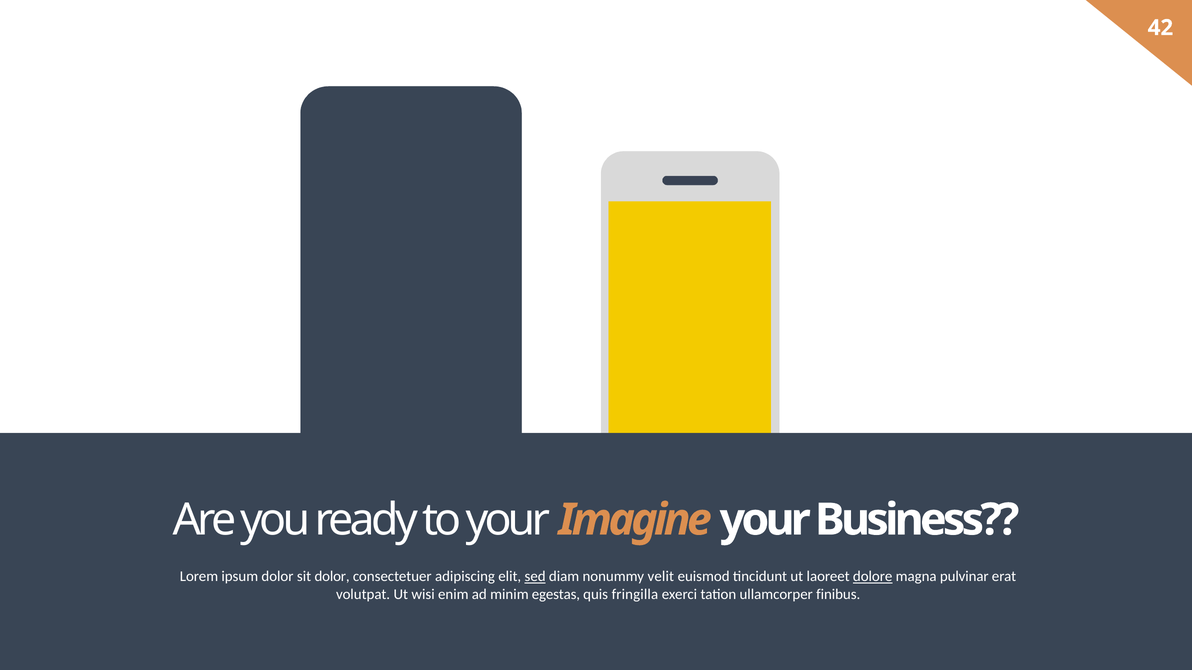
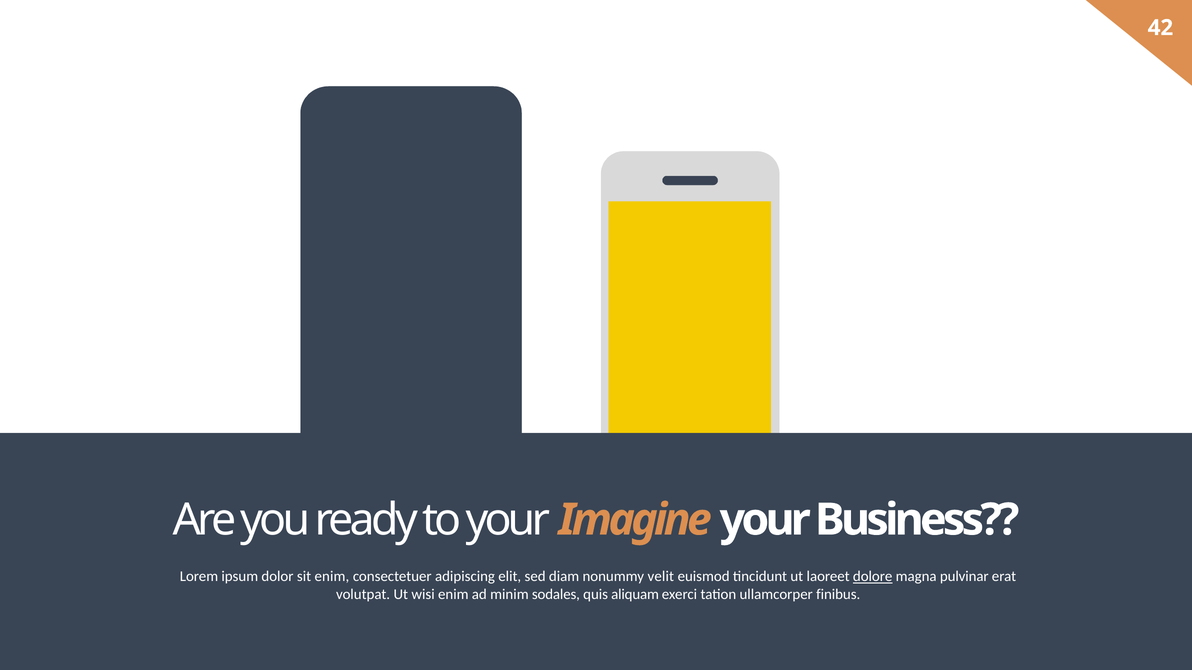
sit dolor: dolor -> enim
sed underline: present -> none
egestas: egestas -> sodales
fringilla: fringilla -> aliquam
